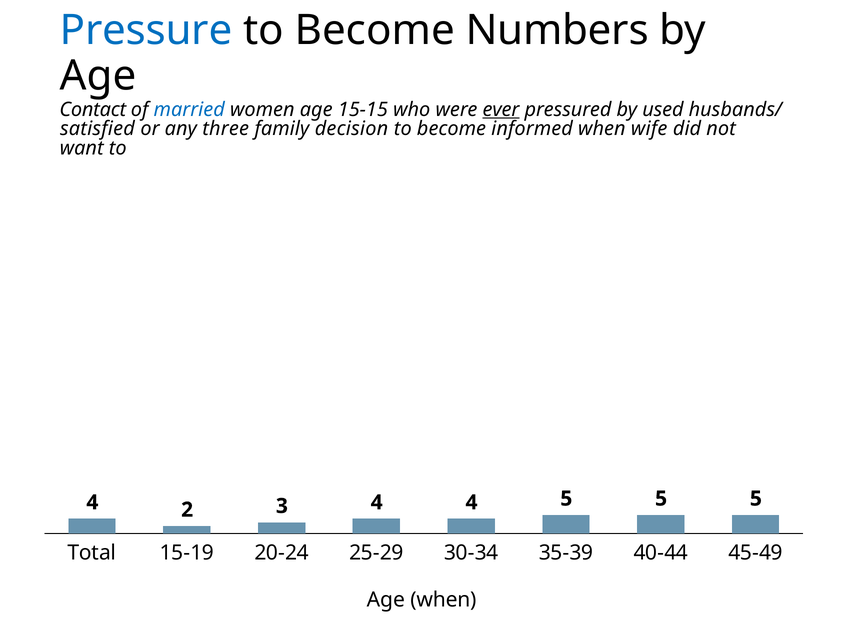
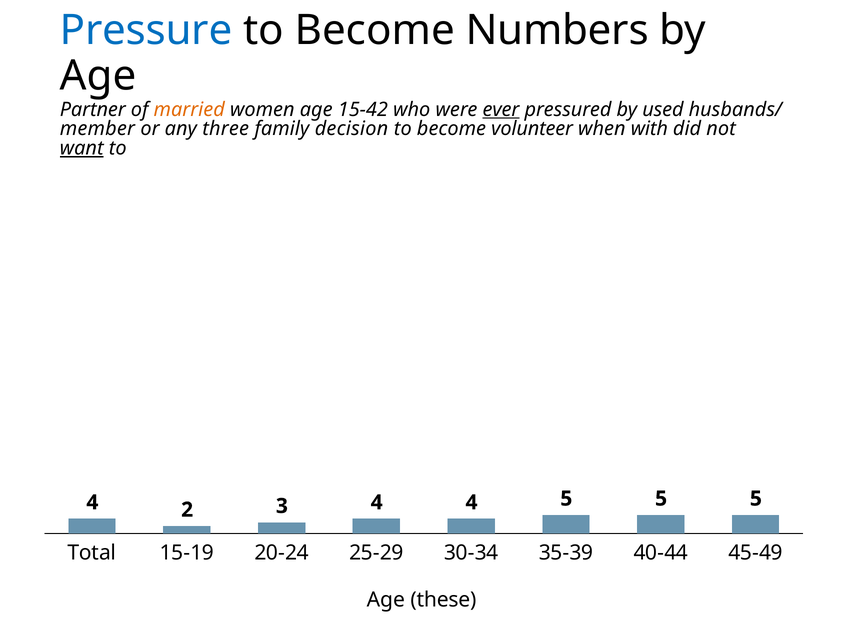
Contact: Contact -> Partner
married colour: blue -> orange
15-15: 15-15 -> 15-42
satisfied: satisfied -> member
informed: informed -> volunteer
wife: wife -> with
want underline: none -> present
Age when: when -> these
